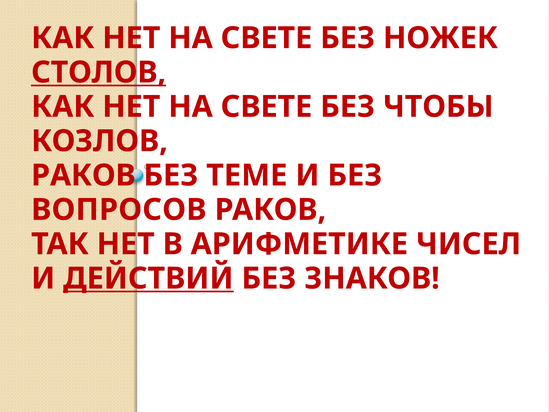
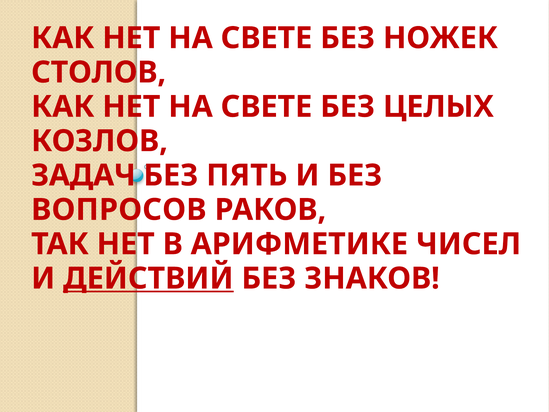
СТОЛОВ underline: present -> none
ЧТОБЫ: ЧТОБЫ -> ЦЕЛЫХ
РАКОВ at (83, 175): РАКОВ -> ЗАДАЧ
ТЕМЕ: ТЕМЕ -> ПЯТЬ
